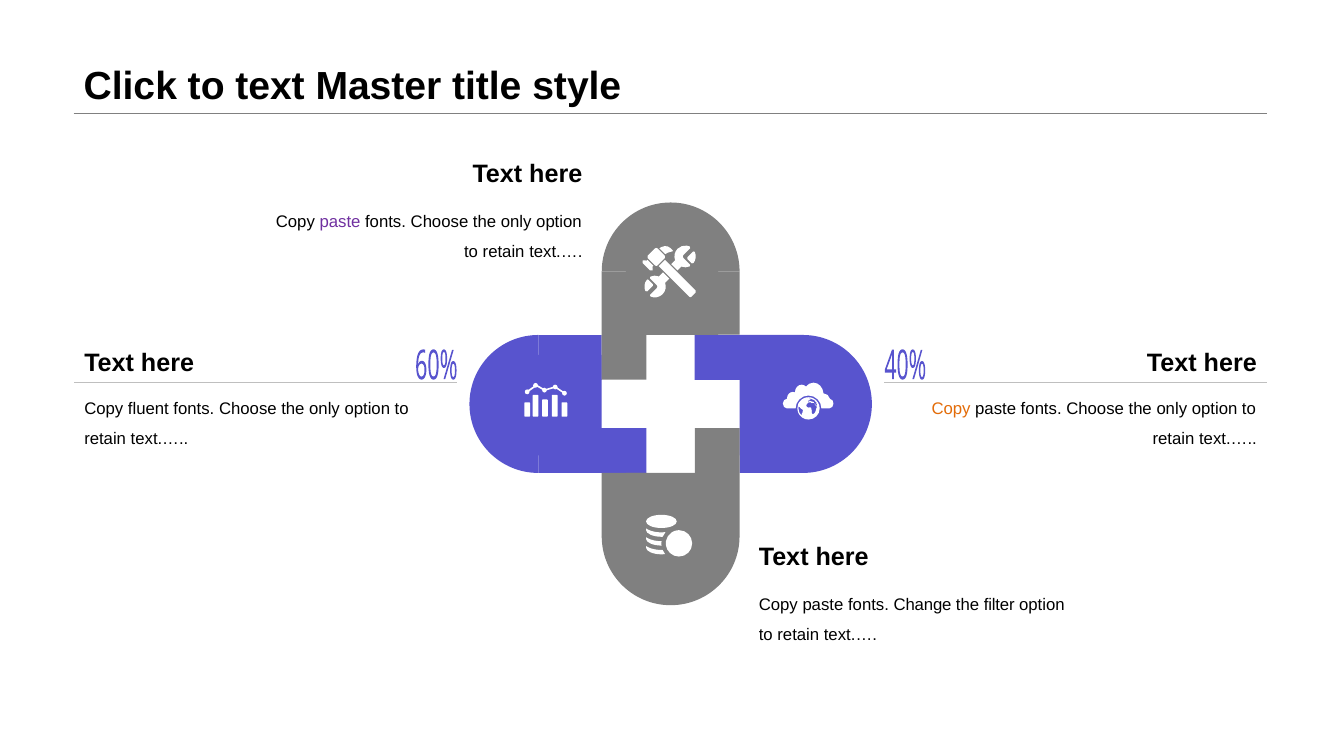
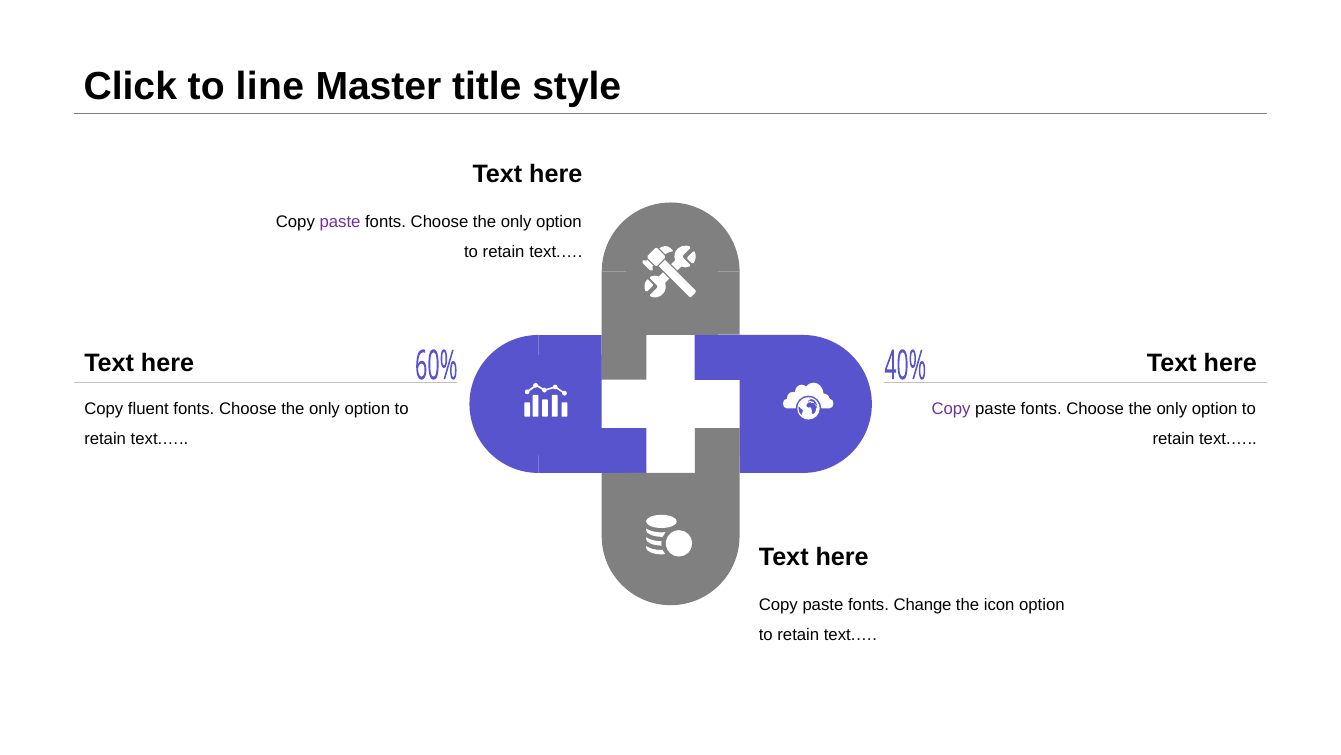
to text: text -> line
Copy at (951, 409) colour: orange -> purple
filter: filter -> icon
